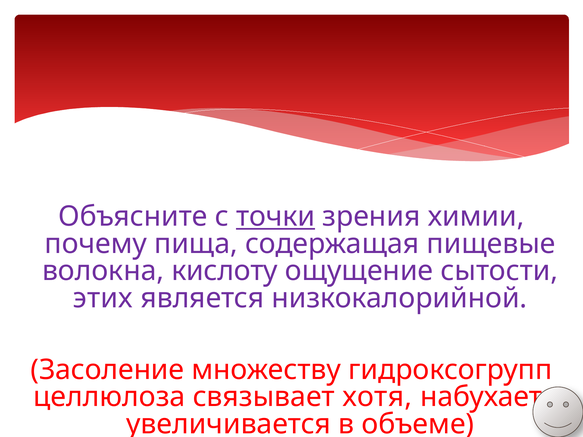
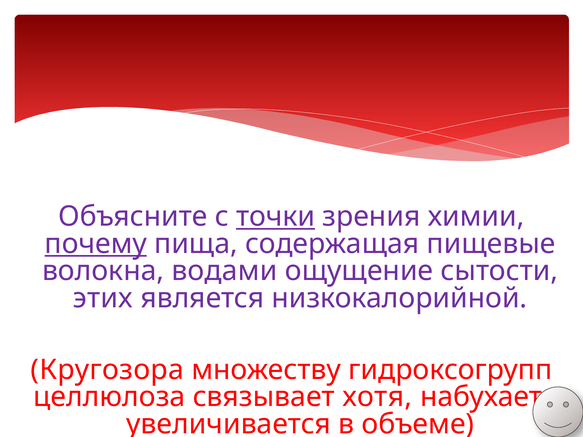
почему underline: none -> present
кислоту: кислоту -> водами
Засоление: Засоление -> Кругозора
